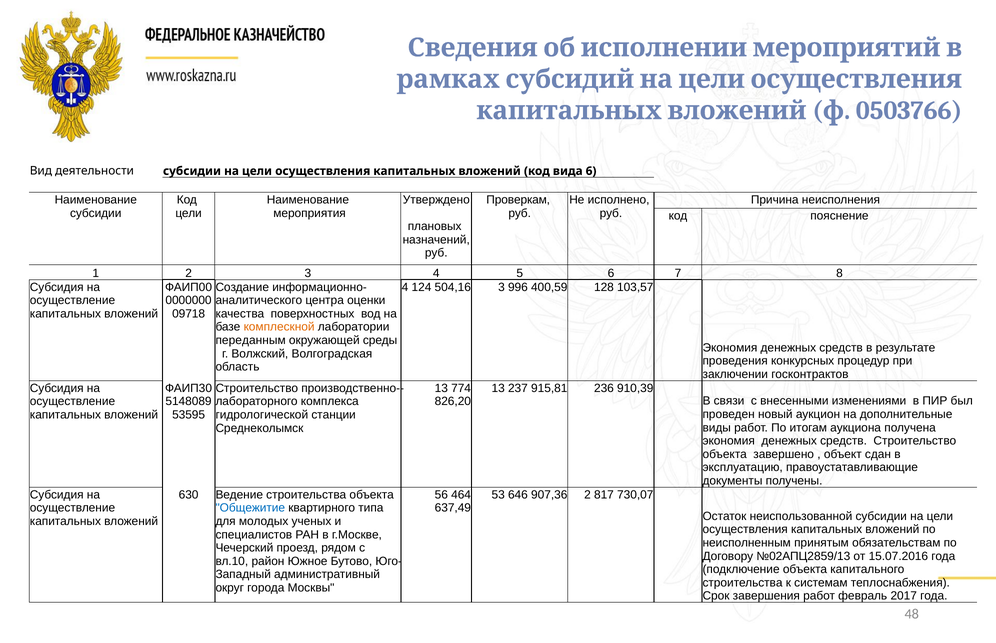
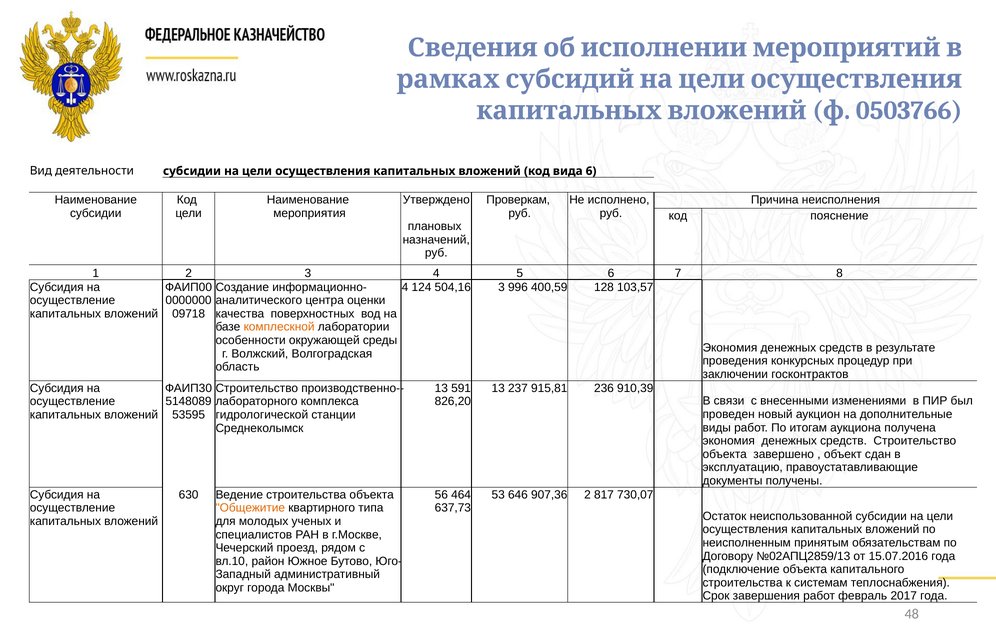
переданным: переданным -> особенности
774: 774 -> 591
Общежитие colour: blue -> orange
637,49: 637,49 -> 637,73
